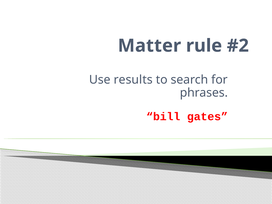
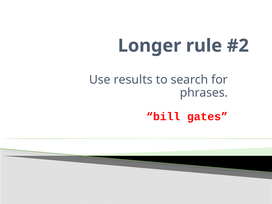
Matter: Matter -> Longer
